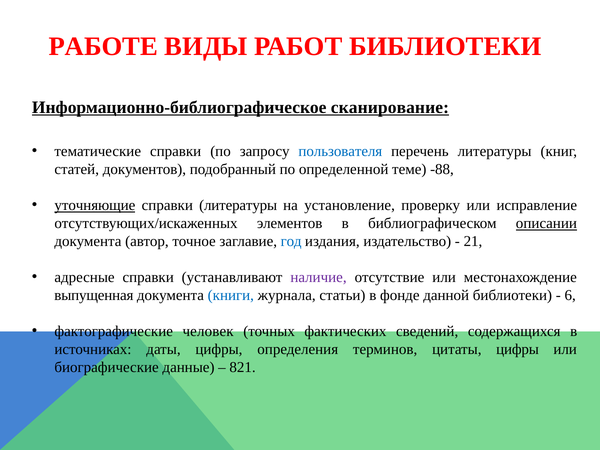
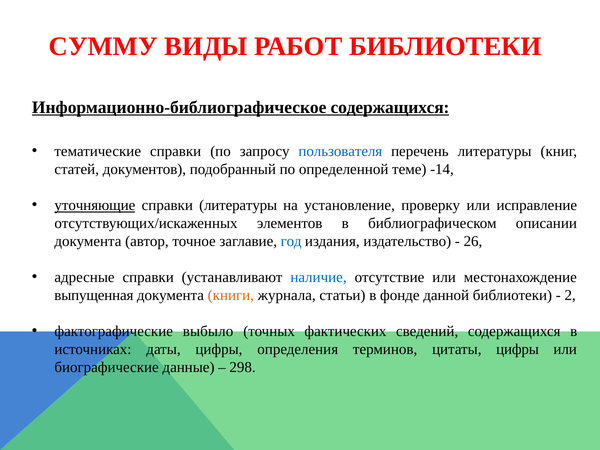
РАБОТЕ: РАБОТЕ -> СУММУ
Информационно-библиографическое сканирование: сканирование -> содержащихся
-88: -88 -> -14
описании underline: present -> none
21: 21 -> 26
наличие colour: purple -> blue
книги colour: blue -> orange
6: 6 -> 2
человек: человек -> выбыло
821: 821 -> 298
